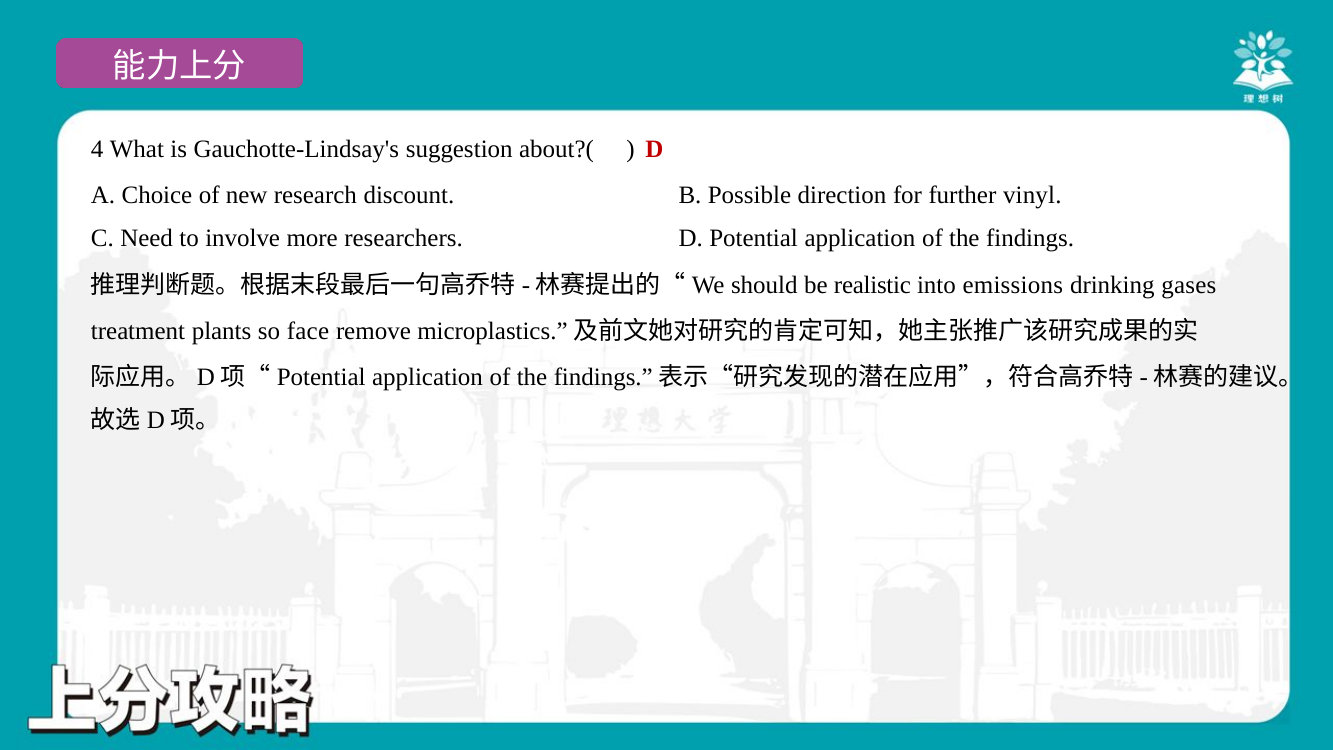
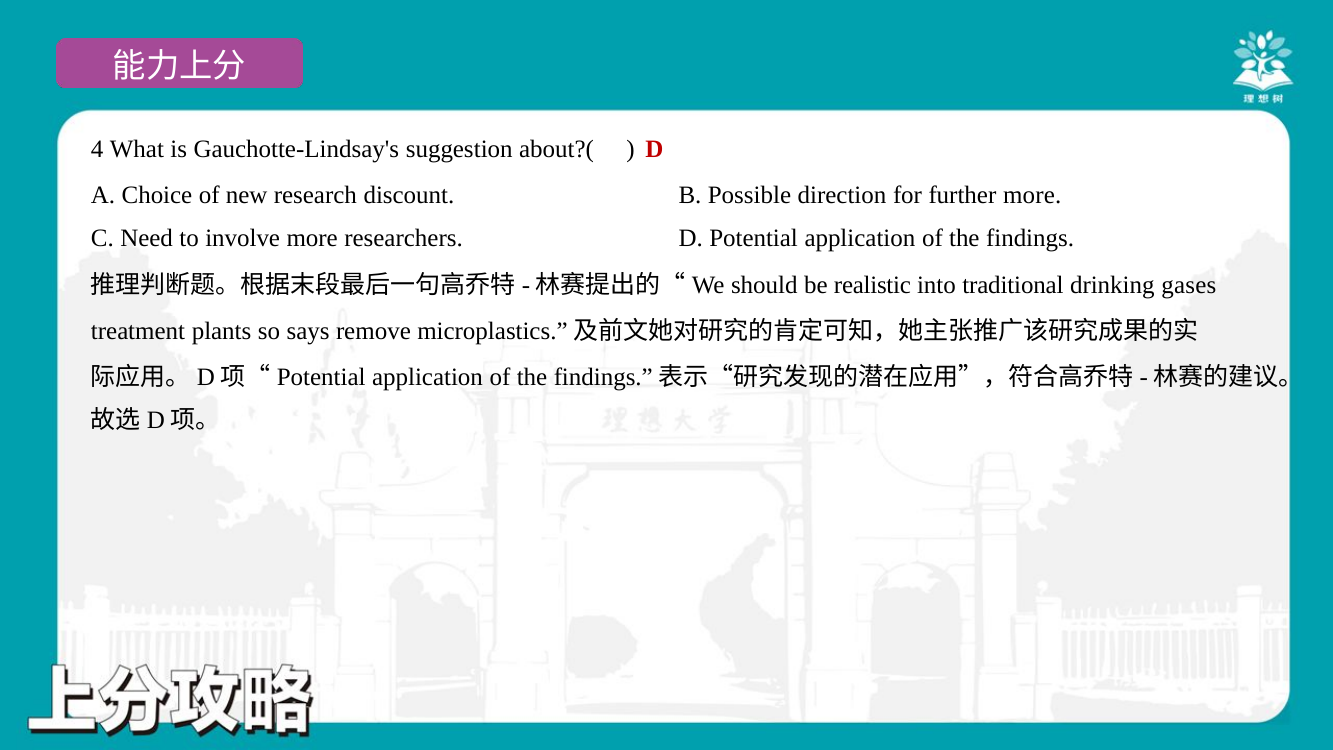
further vinyl: vinyl -> more
emissions: emissions -> traditional
face: face -> says
